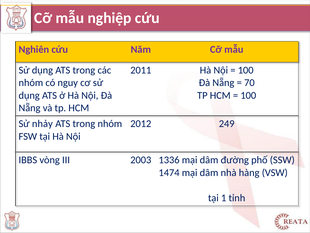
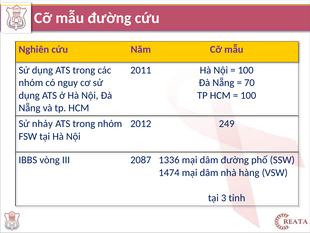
mẫu nghiệp: nghiệp -> đường
2003: 2003 -> 2087
1: 1 -> 3
